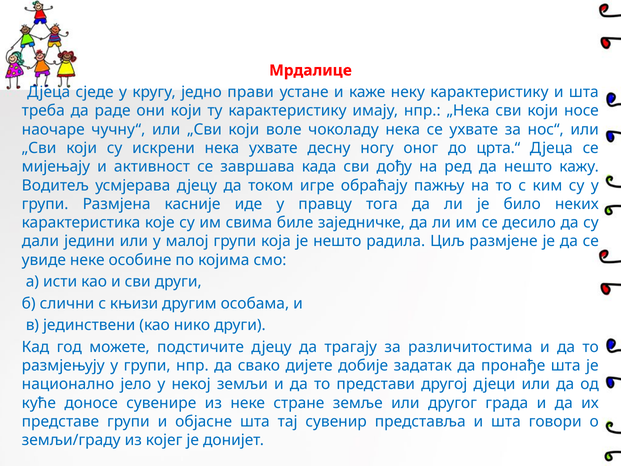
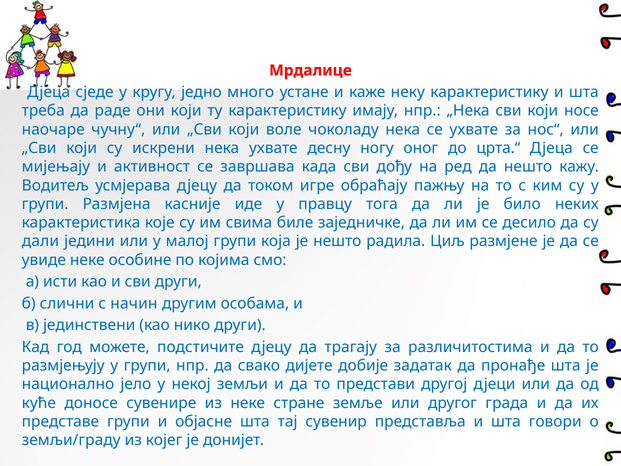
прави: прави -> много
књизи: књизи -> начин
